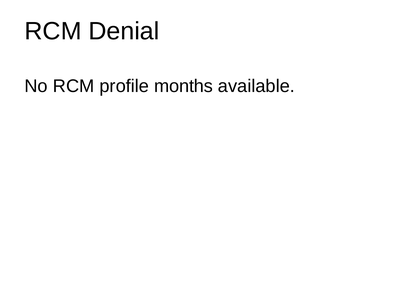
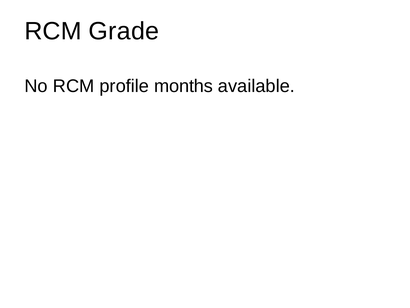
Denial: Denial -> Grade
